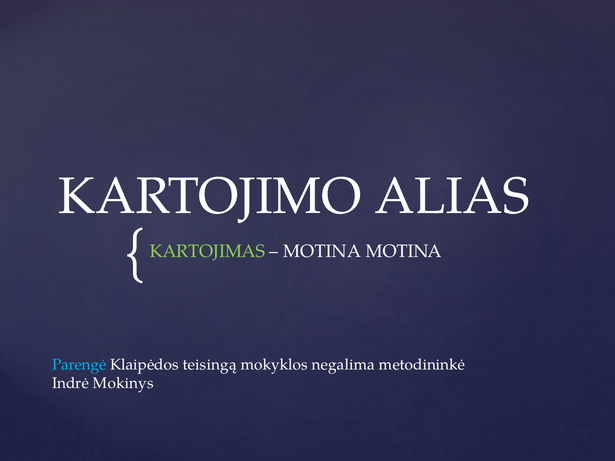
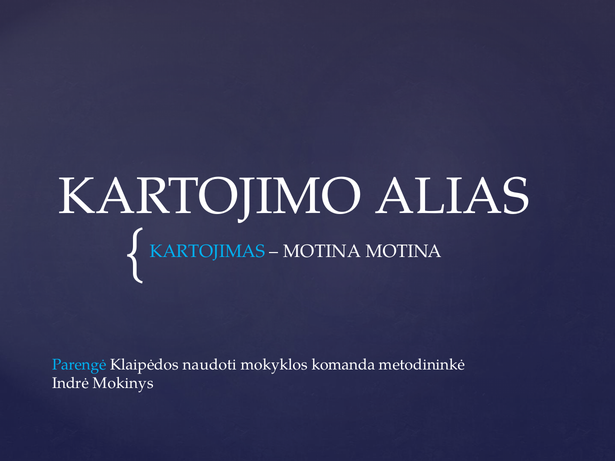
KARTOJIMAS colour: light green -> light blue
teisingą: teisingą -> naudoti
negalima: negalima -> komanda
